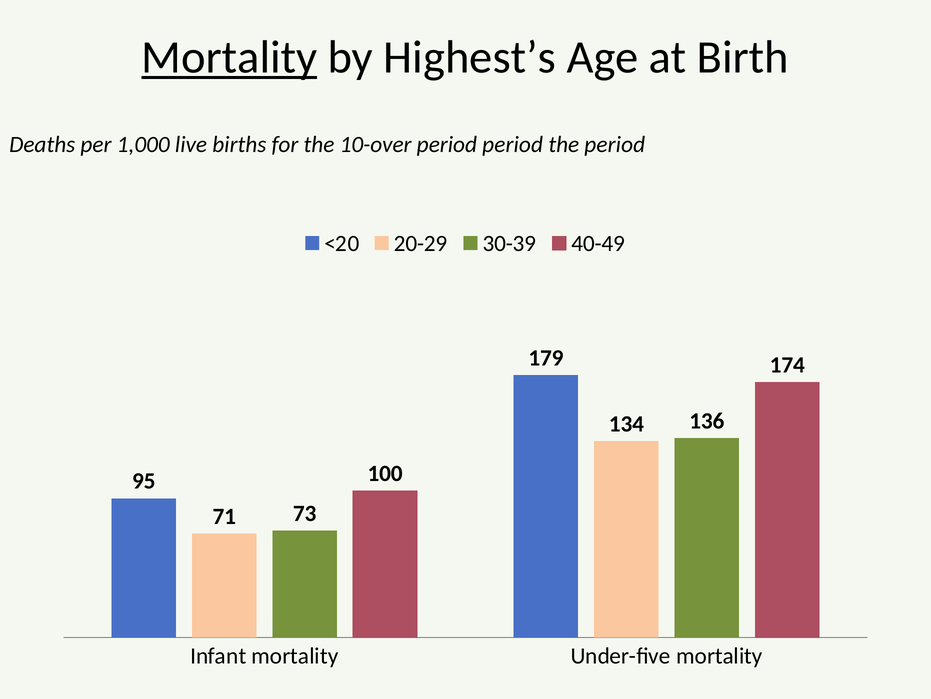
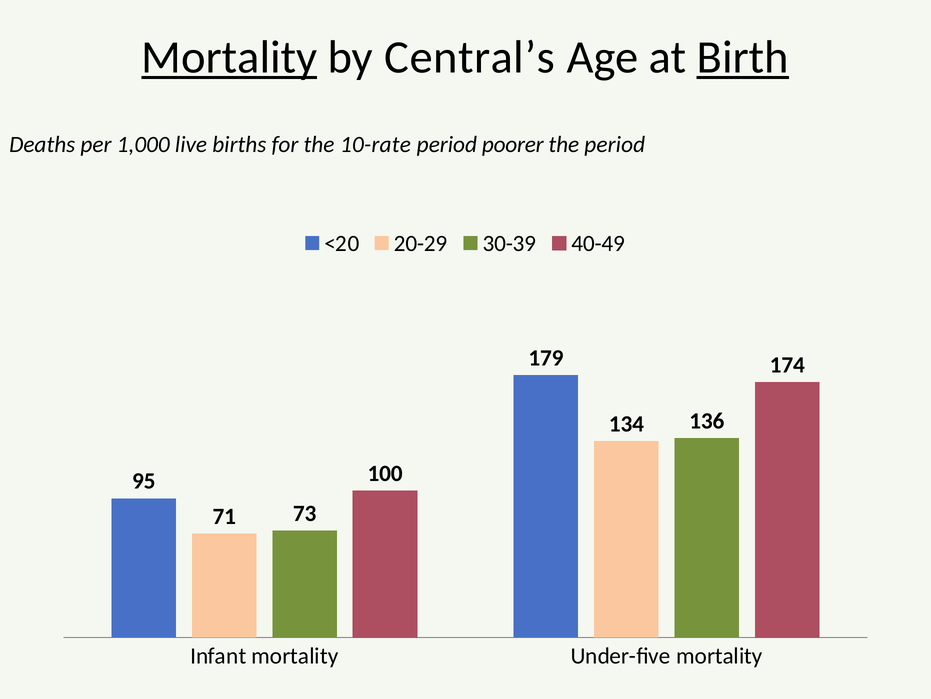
Highest’s: Highest’s -> Central’s
Birth underline: none -> present
10-over: 10-over -> 10-rate
period period: period -> poorer
